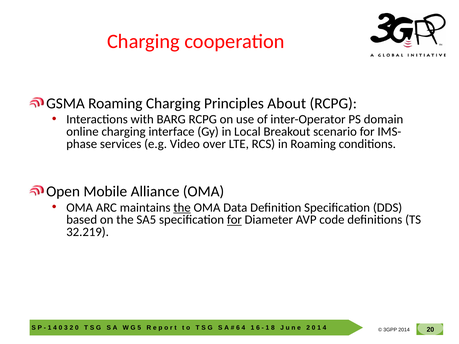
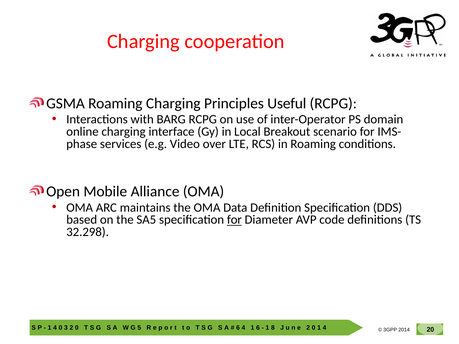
About: About -> Useful
the at (182, 208) underline: present -> none
32.219: 32.219 -> 32.298
